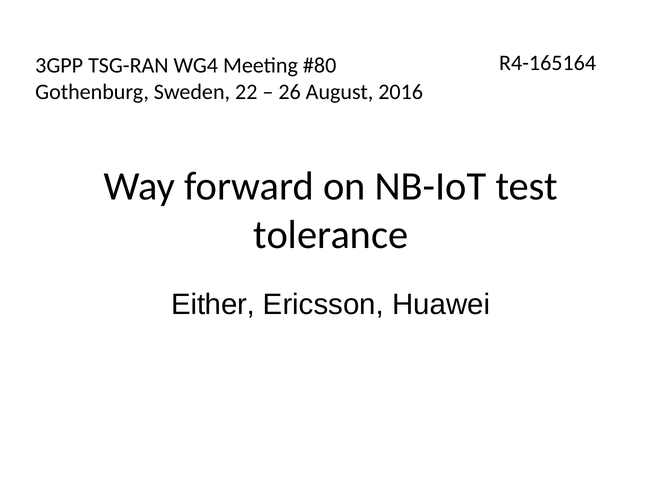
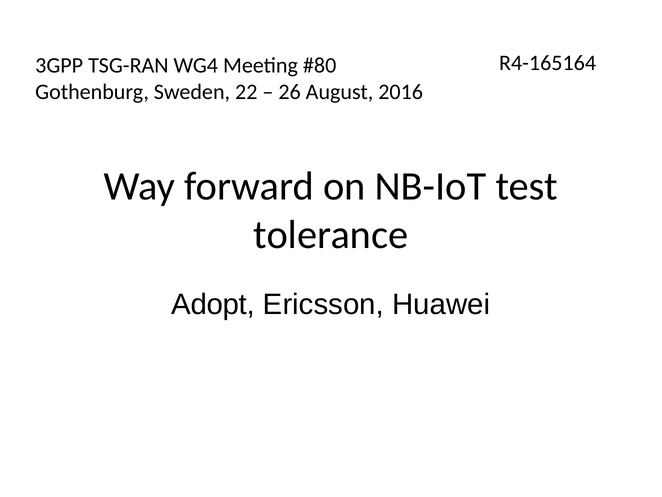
Either: Either -> Adopt
